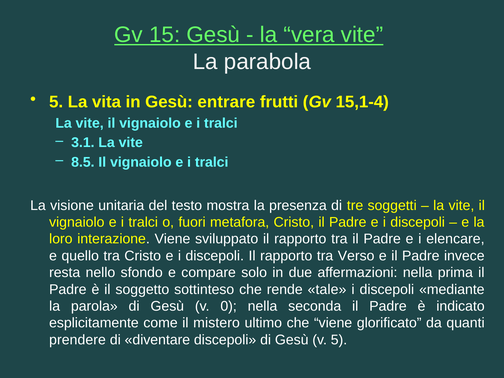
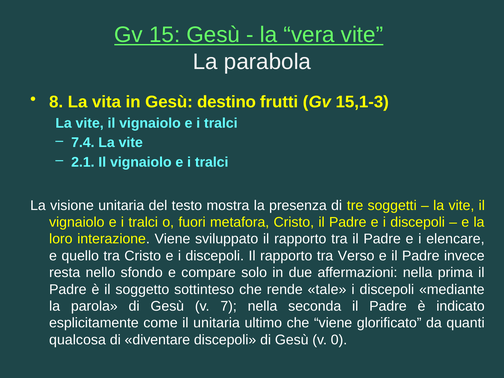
5 at (56, 102): 5 -> 8
entrare: entrare -> destino
15,1-4: 15,1-4 -> 15,1-3
3.1: 3.1 -> 7.4
8.5: 8.5 -> 2.1
0: 0 -> 7
il mistero: mistero -> unitaria
prendere: prendere -> qualcosa
v 5: 5 -> 0
